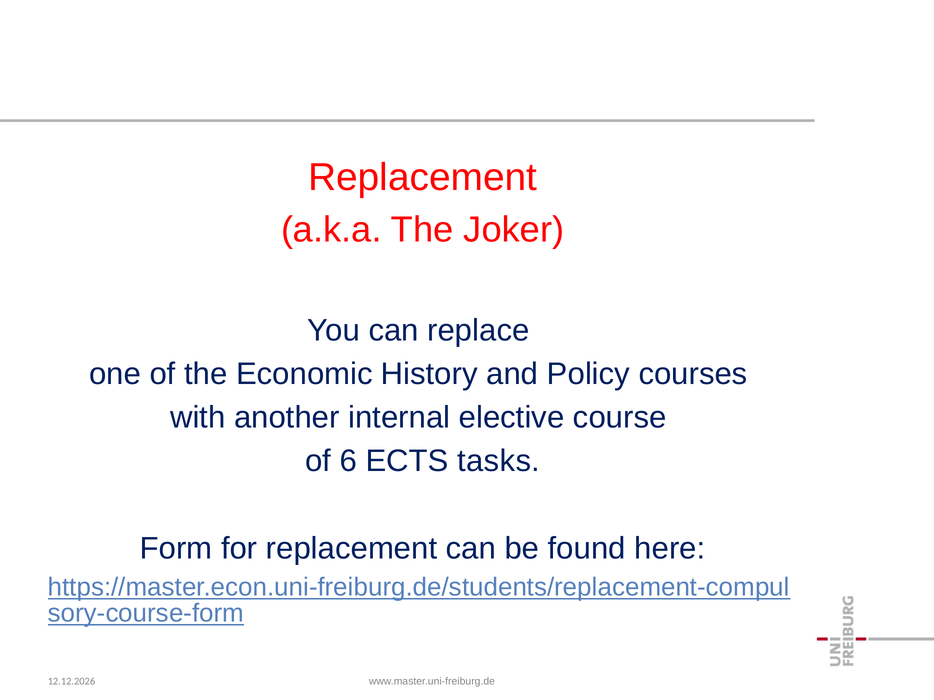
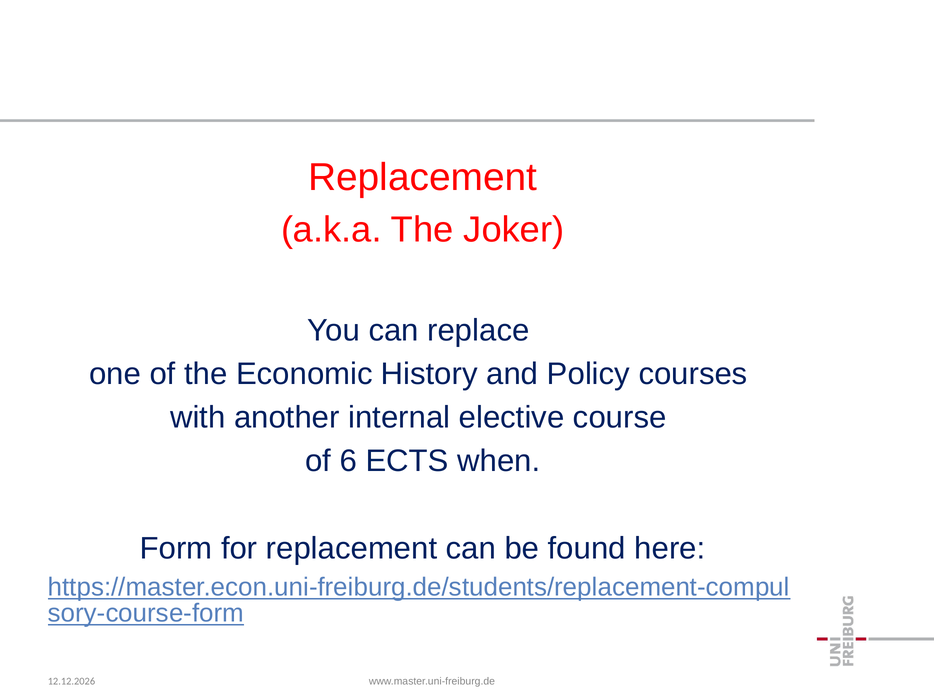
tasks: tasks -> when
